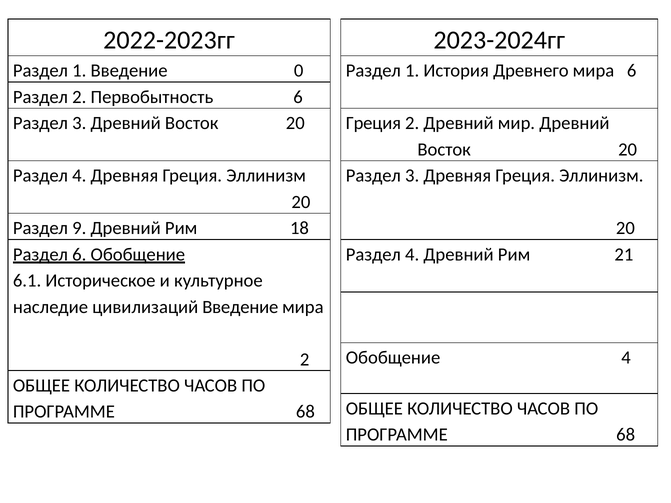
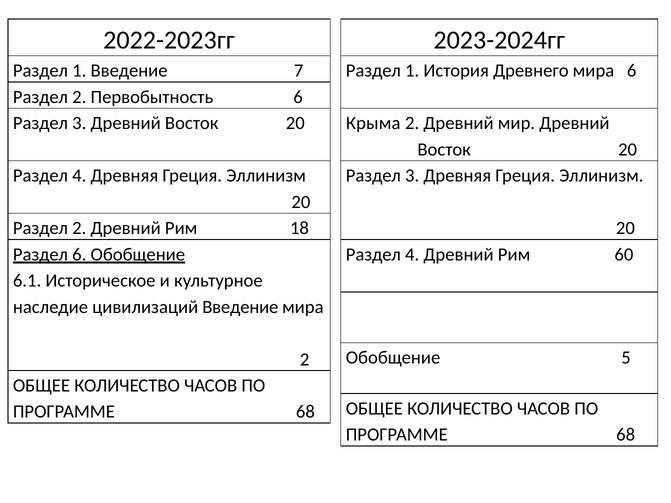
0: 0 -> 7
Греция at (373, 123): Греция -> Крыма
9 at (79, 228): 9 -> 2
21: 21 -> 60
Обобщение 4: 4 -> 5
